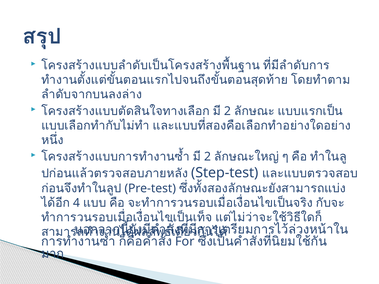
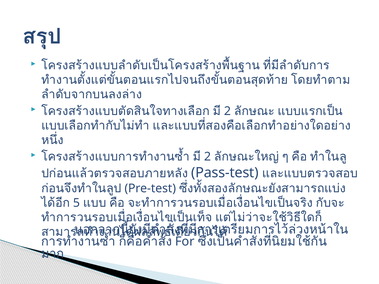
Step-test: Step-test -> Pass-test
4: 4 -> 5
